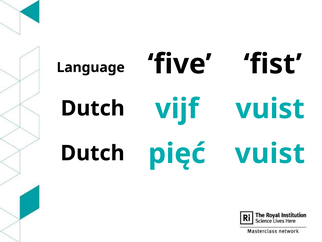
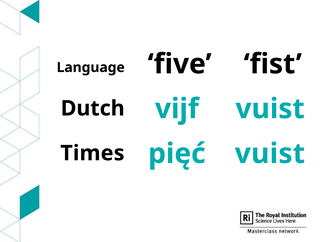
Dutch at (92, 153): Dutch -> Times
